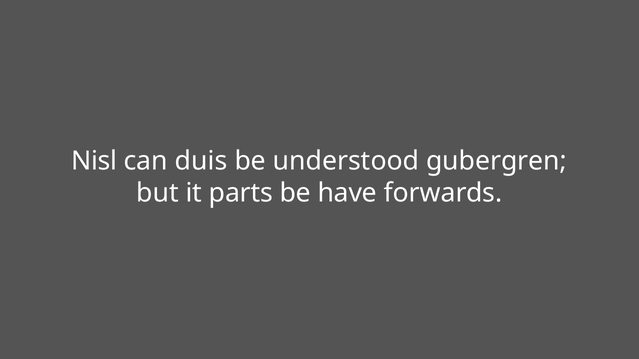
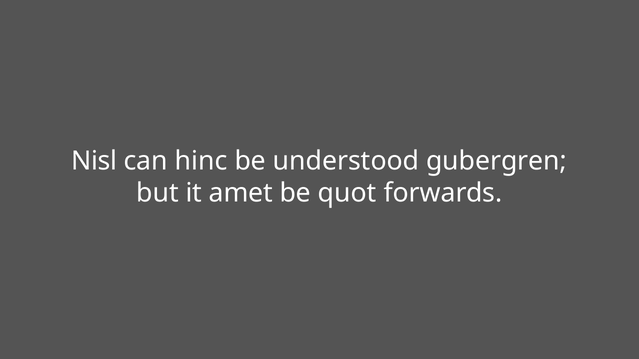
duis: duis -> hinc
parts: parts -> amet
have: have -> quot
